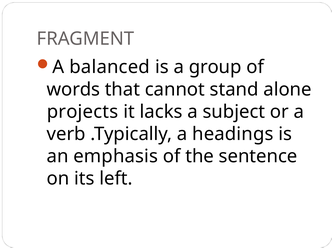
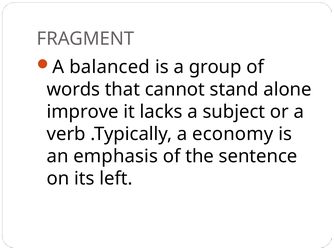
projects: projects -> improve
headings: headings -> economy
